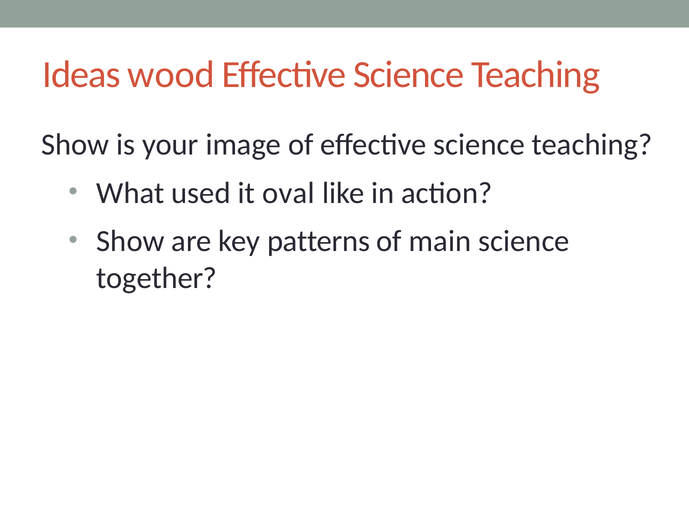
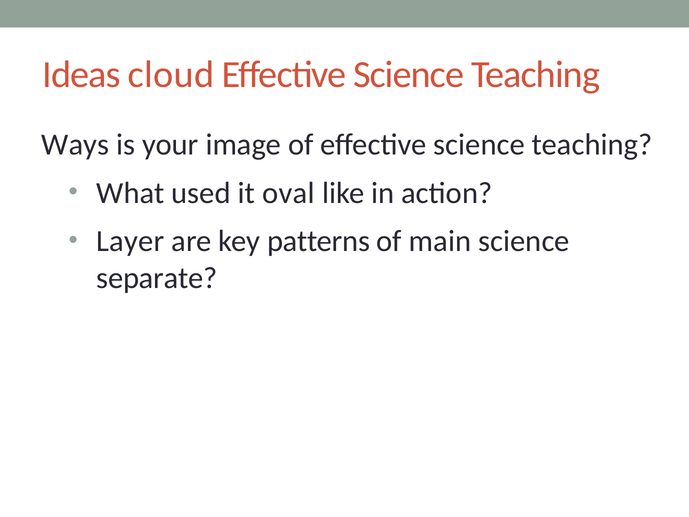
wood: wood -> cloud
Show at (75, 145): Show -> Ways
Show at (130, 241): Show -> Layer
together: together -> separate
